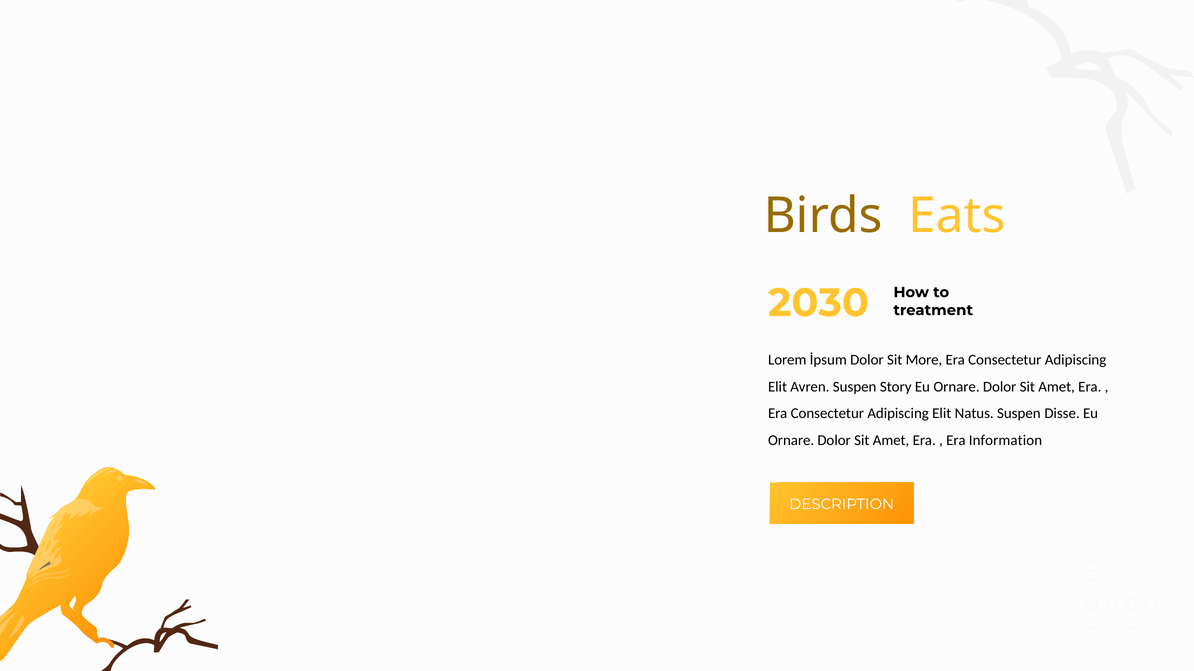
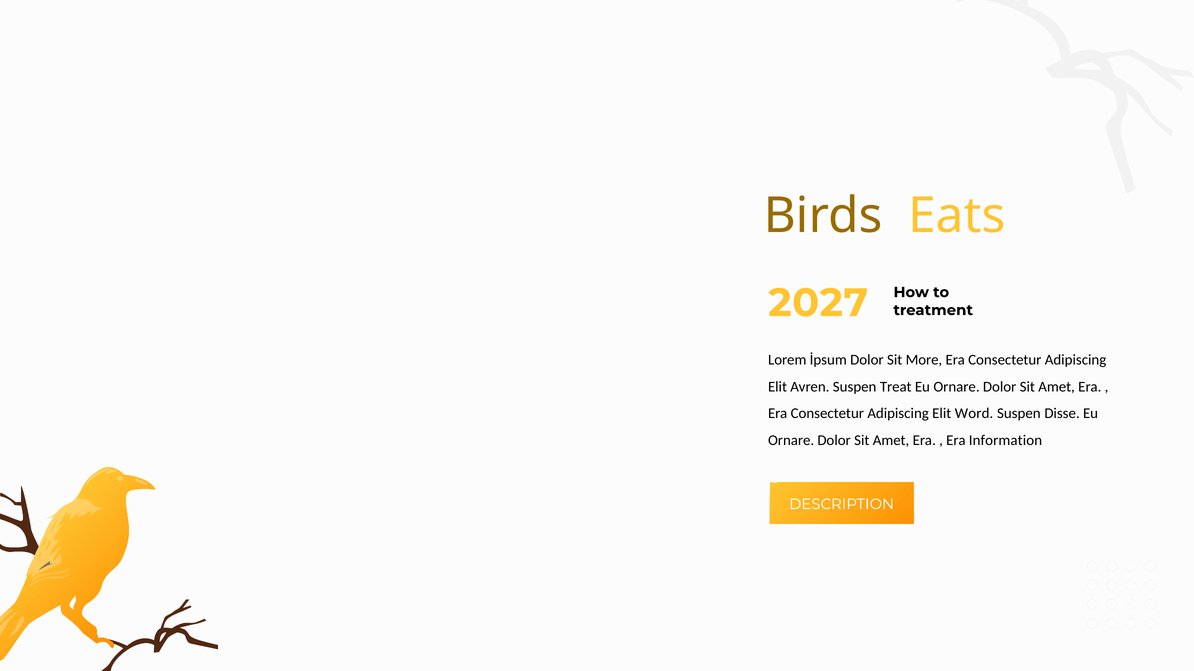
2030: 2030 -> 2027
Story: Story -> Treat
Natus: Natus -> Word
